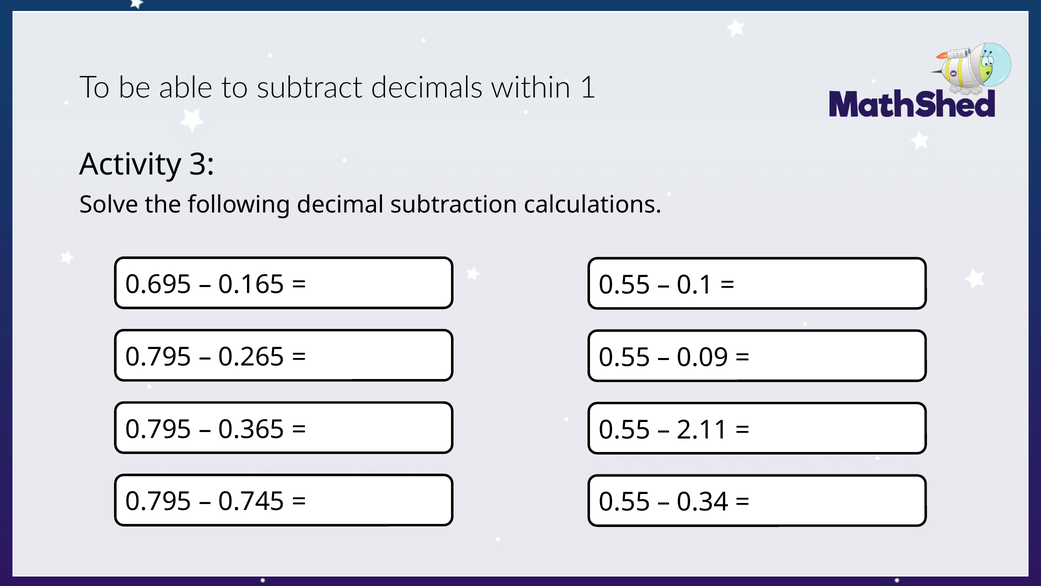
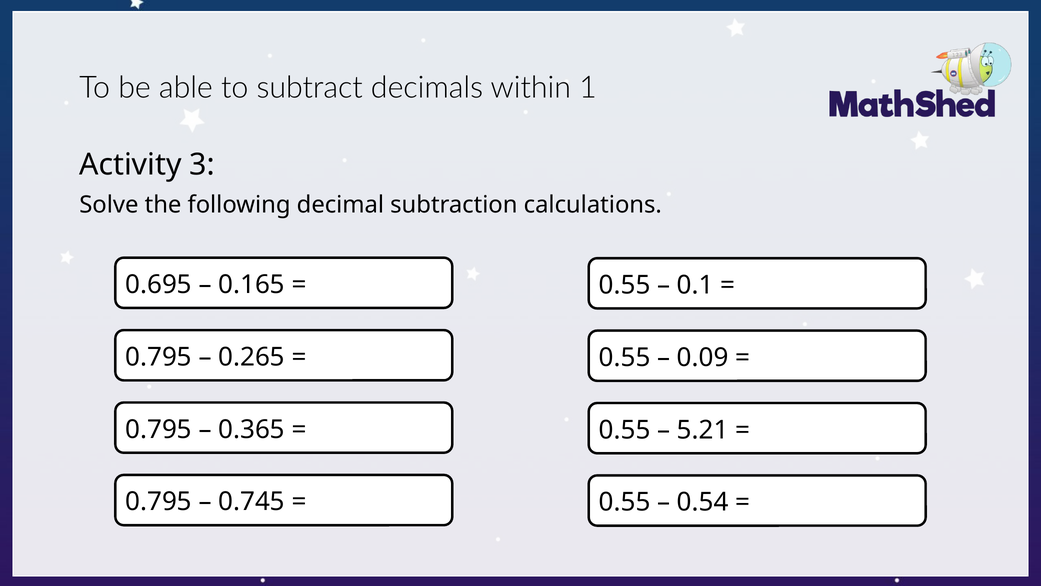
2.11: 2.11 -> 5.21
0.34: 0.34 -> 0.54
